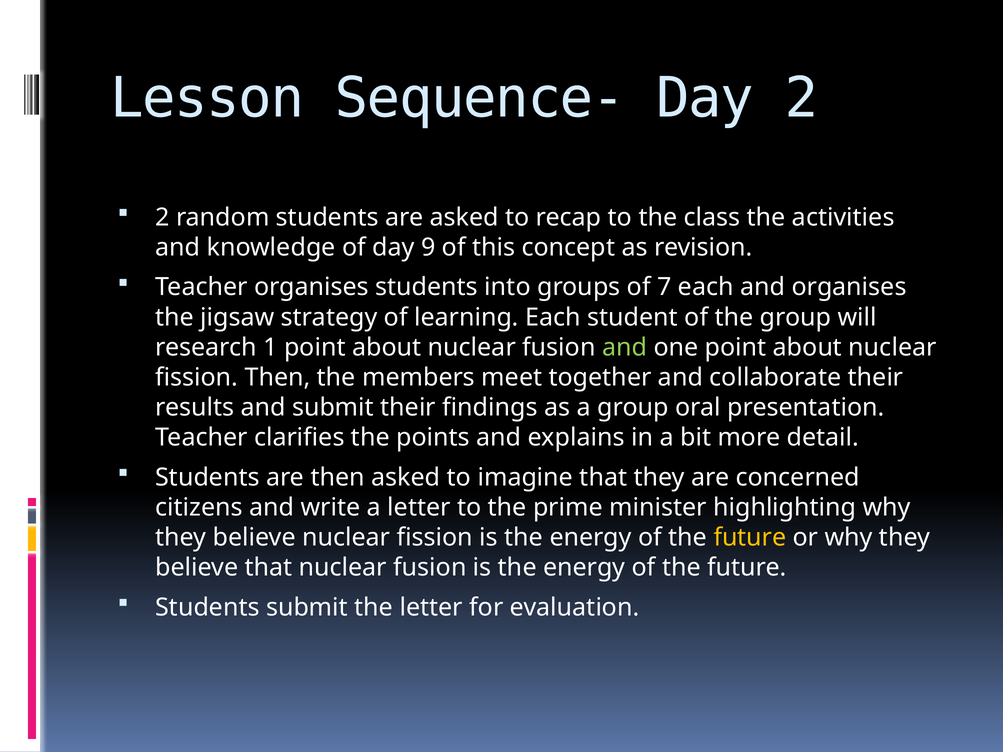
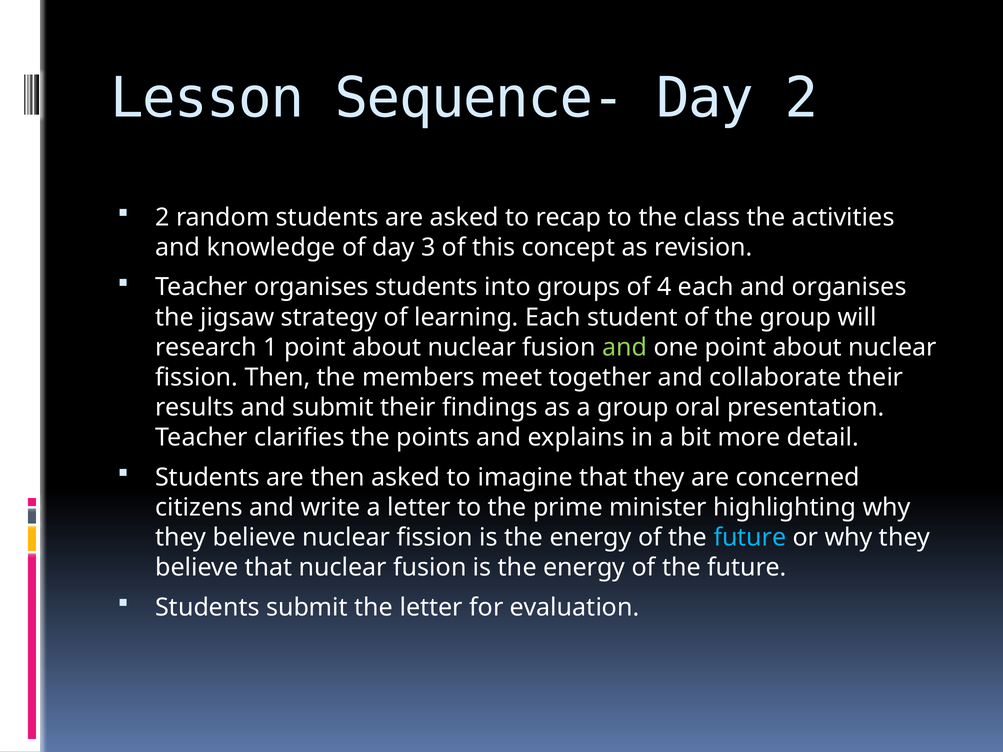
9: 9 -> 3
7: 7 -> 4
future at (750, 538) colour: yellow -> light blue
